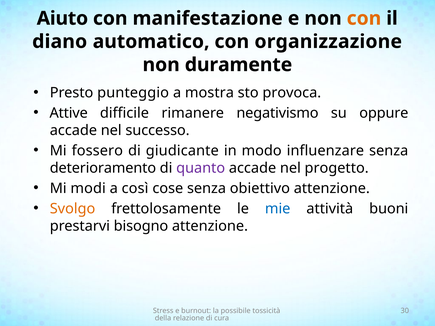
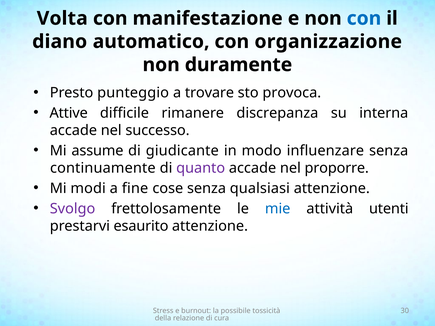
Aiuto: Aiuto -> Volta
con at (364, 18) colour: orange -> blue
mostra: mostra -> trovare
negativismo: negativismo -> discrepanza
oppure: oppure -> interna
fossero: fossero -> assume
deterioramento: deterioramento -> continuamente
progetto: progetto -> proporre
così: così -> fine
obiettivo: obiettivo -> qualsiasi
Svolgo colour: orange -> purple
buoni: buoni -> utenti
bisogno: bisogno -> esaurito
